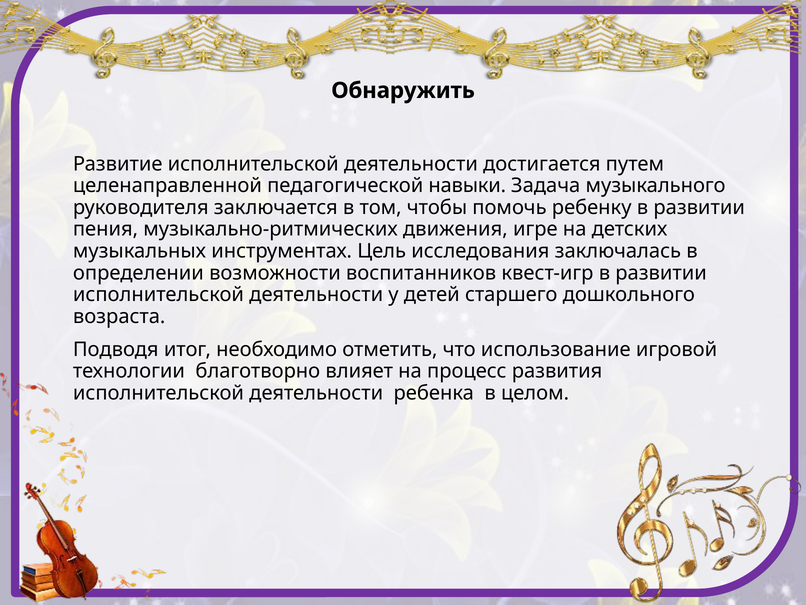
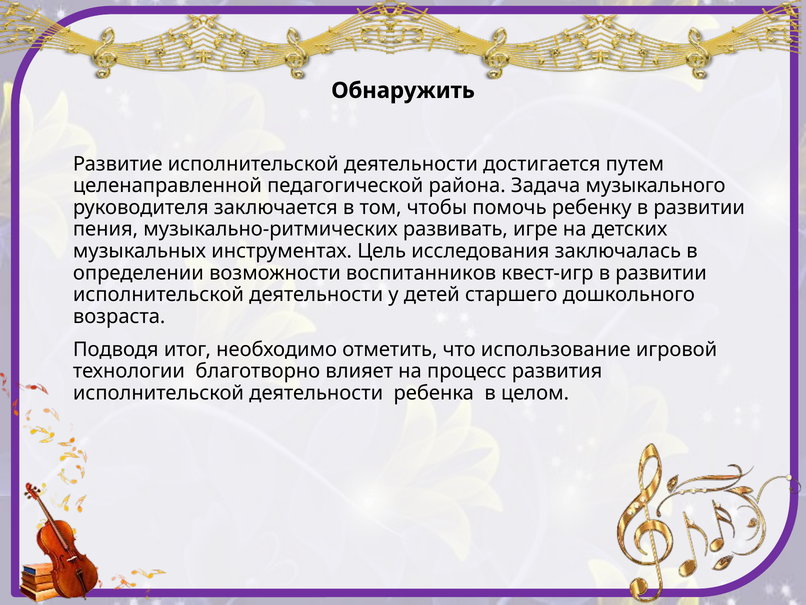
навыки: навыки -> района
движения: движения -> развивать
